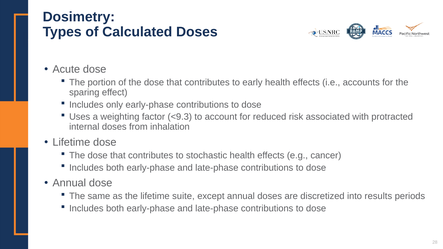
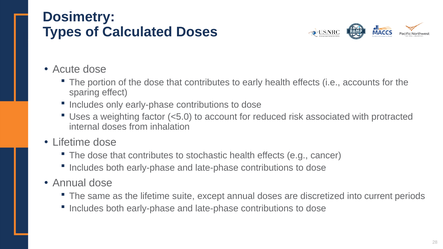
<9.3: <9.3 -> <5.0
results: results -> current
